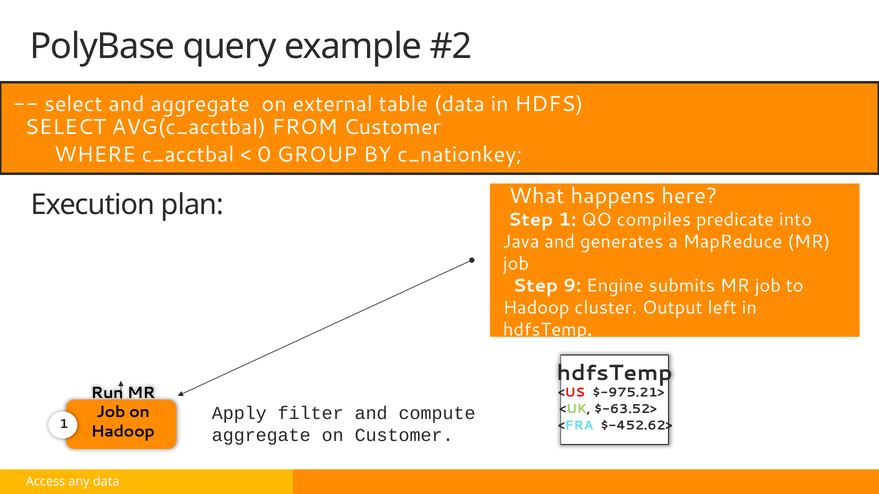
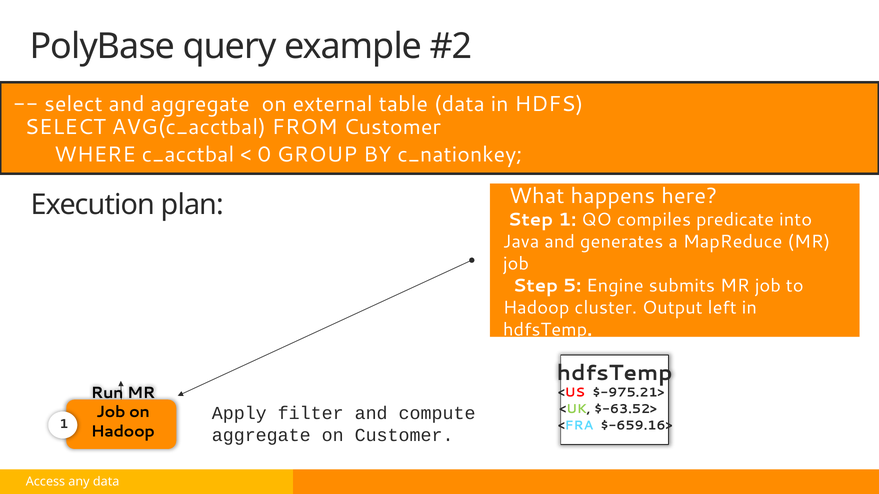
9: 9 -> 5
$-452.62>: $-452.62> -> $-659.16>
